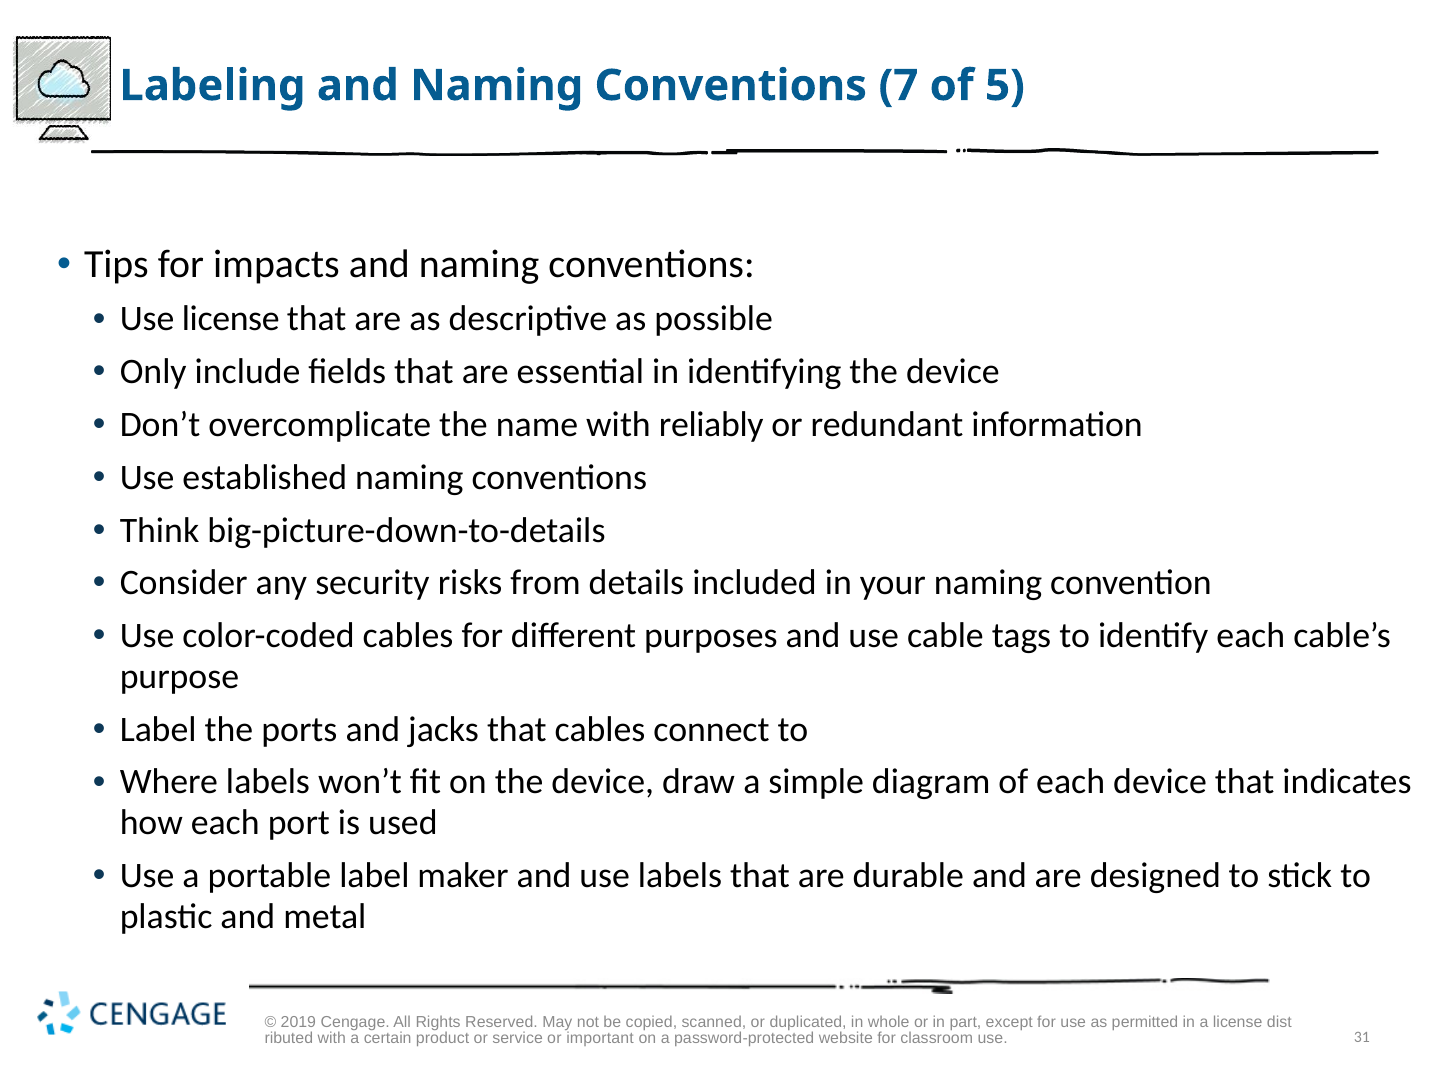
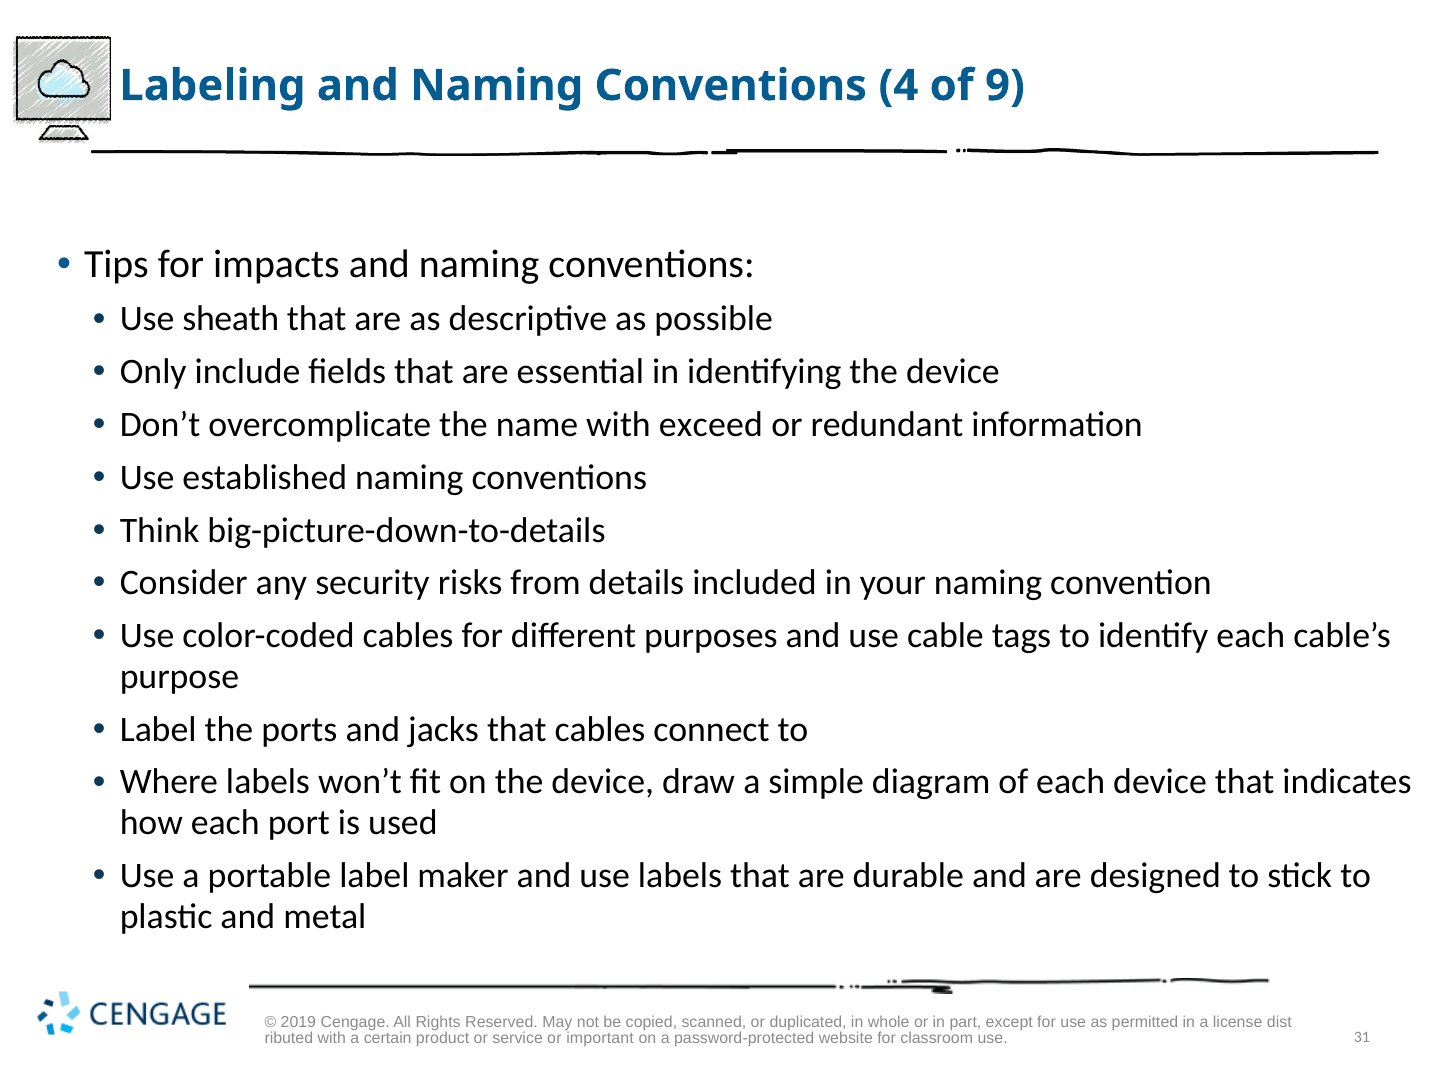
7: 7 -> 4
5: 5 -> 9
Use license: license -> sheath
reliably: reliably -> exceed
